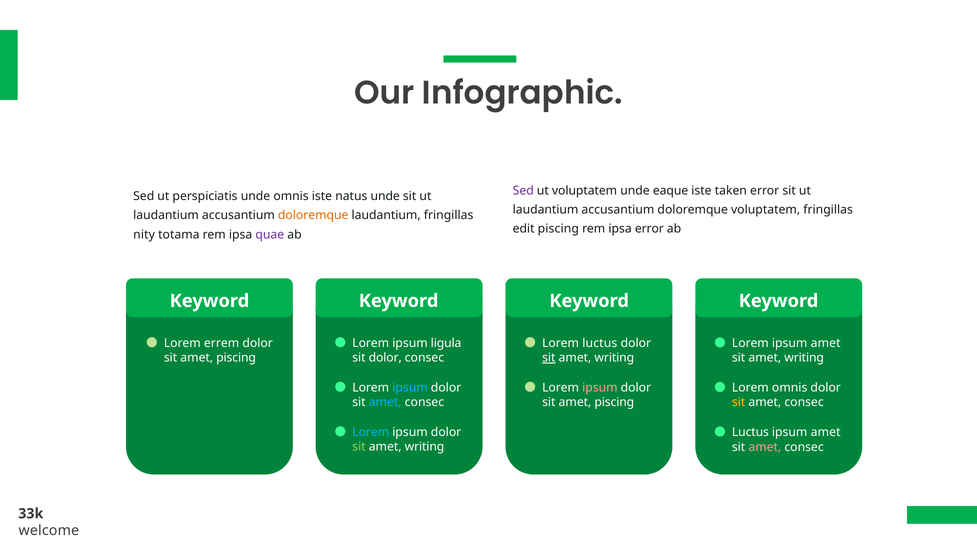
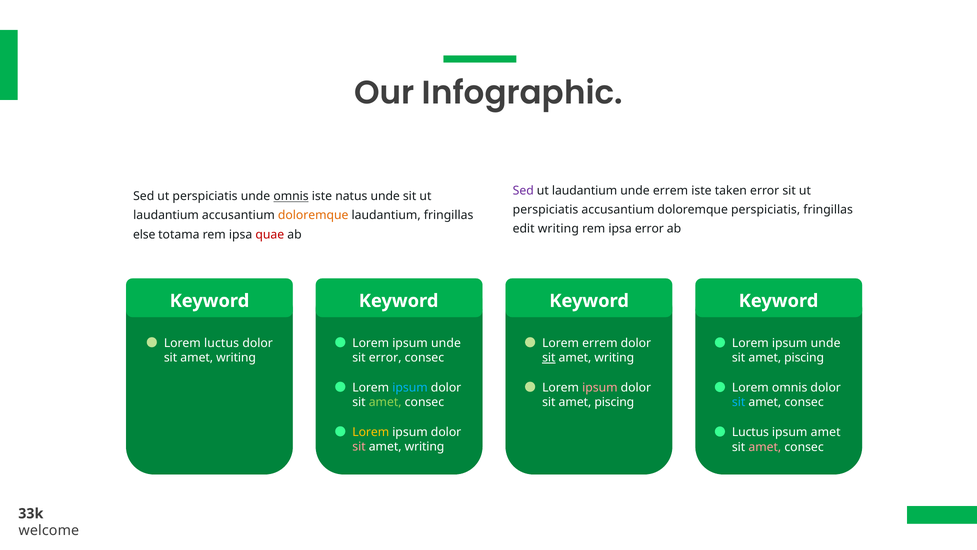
voluptatem at (585, 190): voluptatem -> laudantium
unde eaque: eaque -> errem
omnis at (291, 196) underline: none -> present
laudantium at (546, 210): laudantium -> perspiciatis
doloremque voluptatem: voluptatem -> perspiciatis
edit piscing: piscing -> writing
nity: nity -> else
quae colour: purple -> red
Lorem errem: errem -> luctus
ligula at (446, 343): ligula -> unde
Lorem luctus: luctus -> errem
amet at (826, 343): amet -> unde
piscing at (236, 357): piscing -> writing
sit dolor: dolor -> error
writing at (804, 358): writing -> piscing
amet at (385, 402) colour: light blue -> light green
sit at (739, 402) colour: yellow -> light blue
Lorem at (371, 432) colour: light blue -> yellow
sit at (359, 446) colour: light green -> pink
